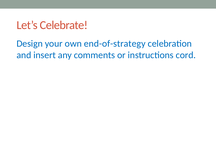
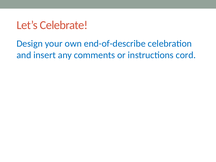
end-of-strategy: end-of-strategy -> end-of-describe
